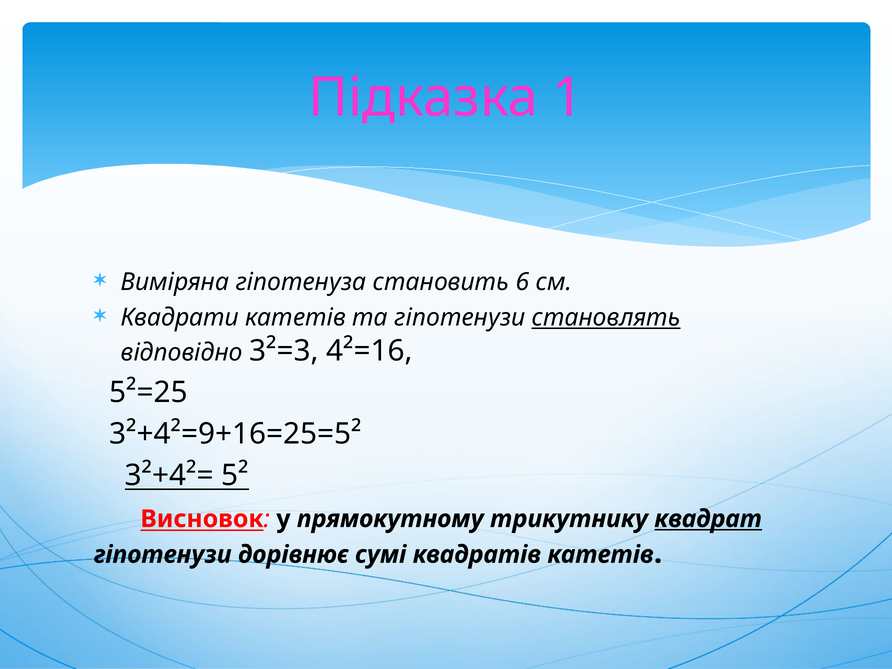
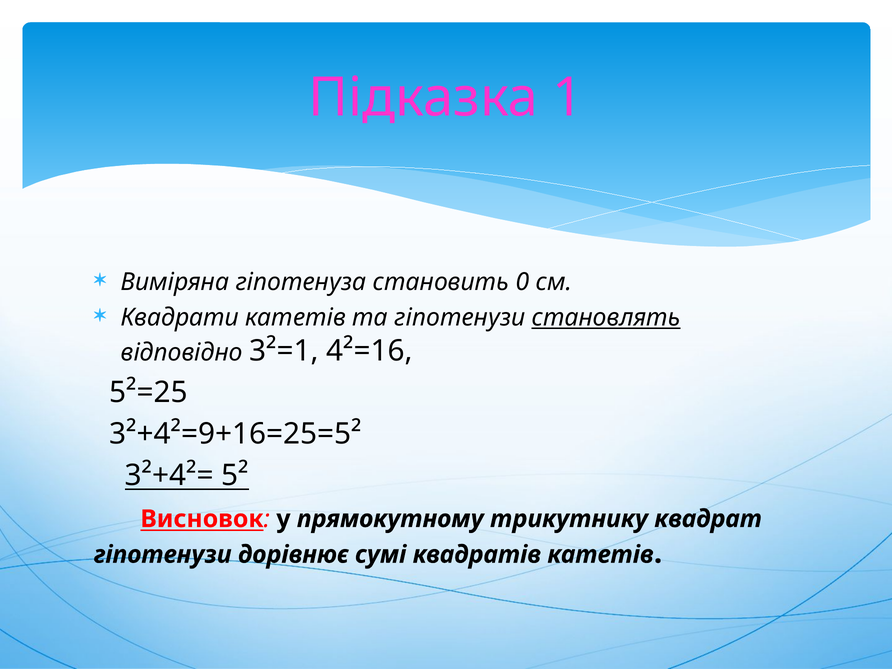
6: 6 -> 0
3²=3: 3²=3 -> 3²=1
квадрат underline: present -> none
